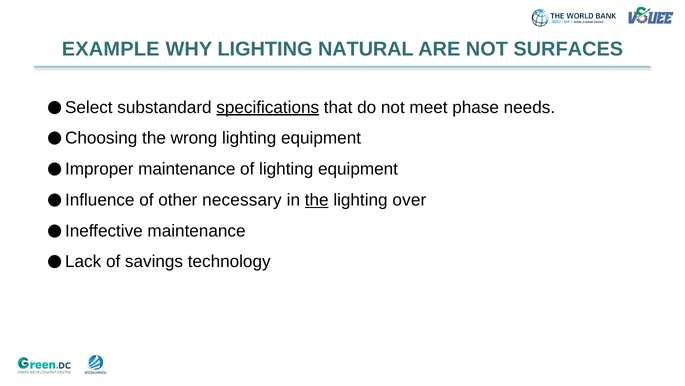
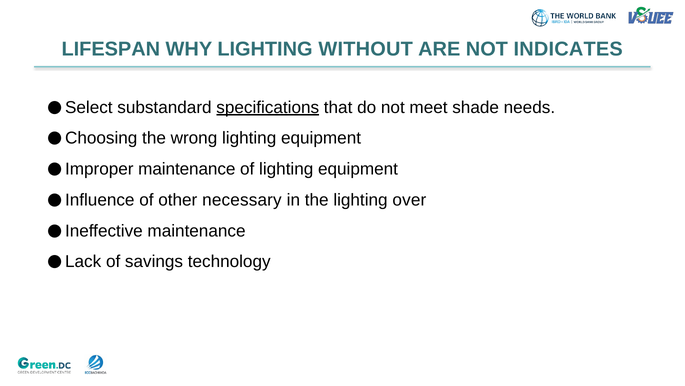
EXAMPLE: EXAMPLE -> LIFESPAN
NATURAL: NATURAL -> WITHOUT
SURFACES: SURFACES -> INDICATES
phase: phase -> shade
the at (317, 200) underline: present -> none
